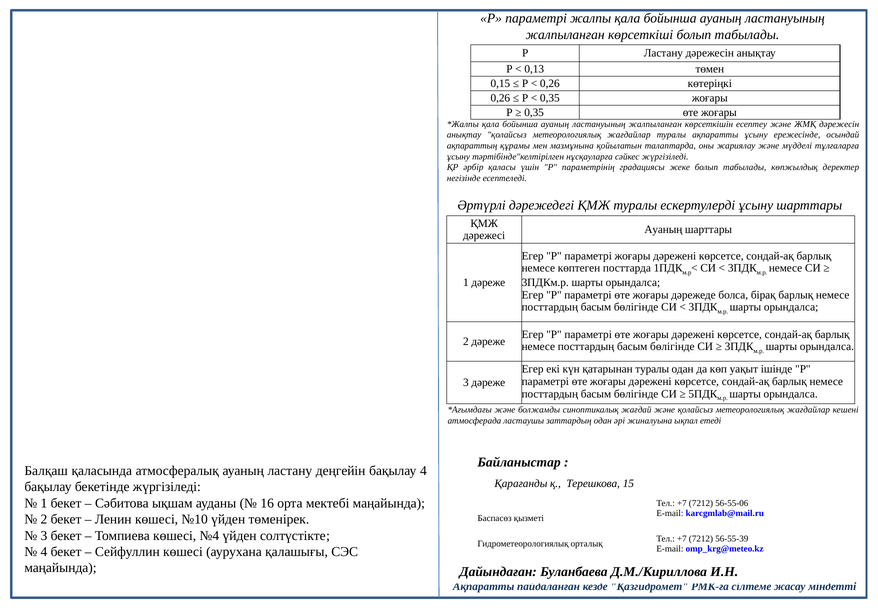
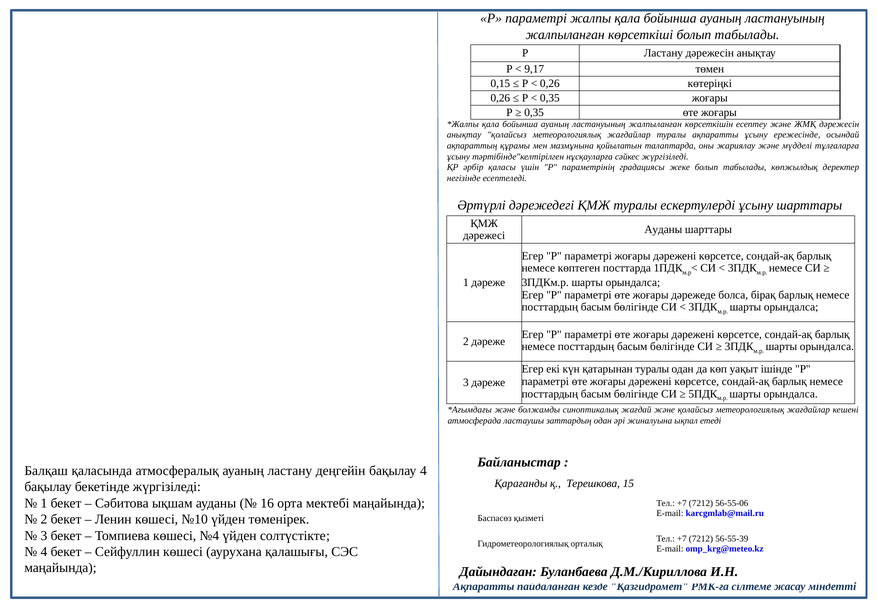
0,13: 0,13 -> 9,17
Ауаның at (663, 229): Ауаның -> Ауданы
